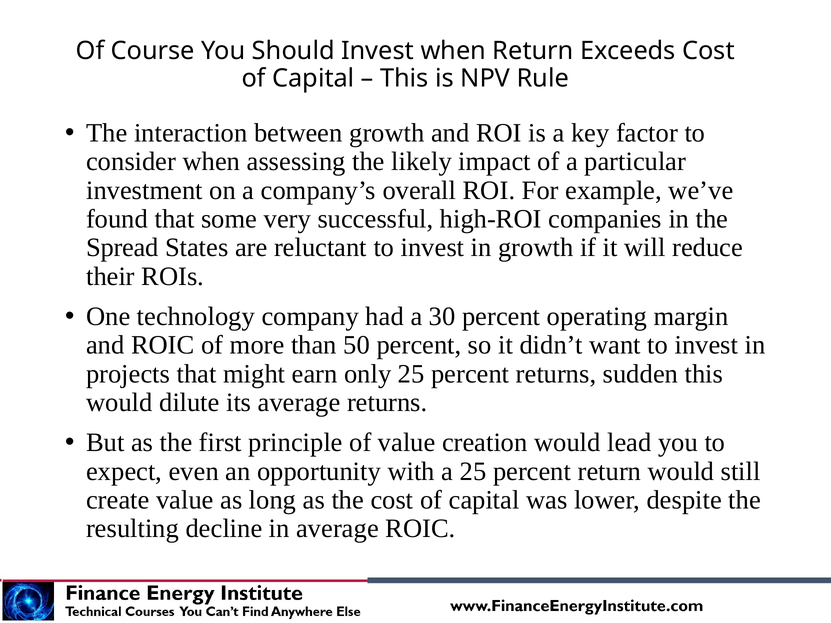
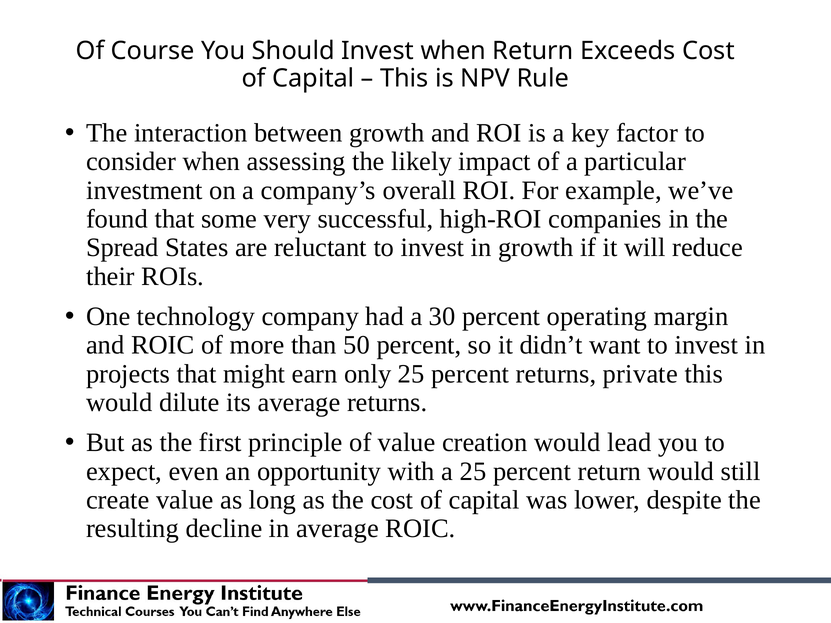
sudden: sudden -> private
